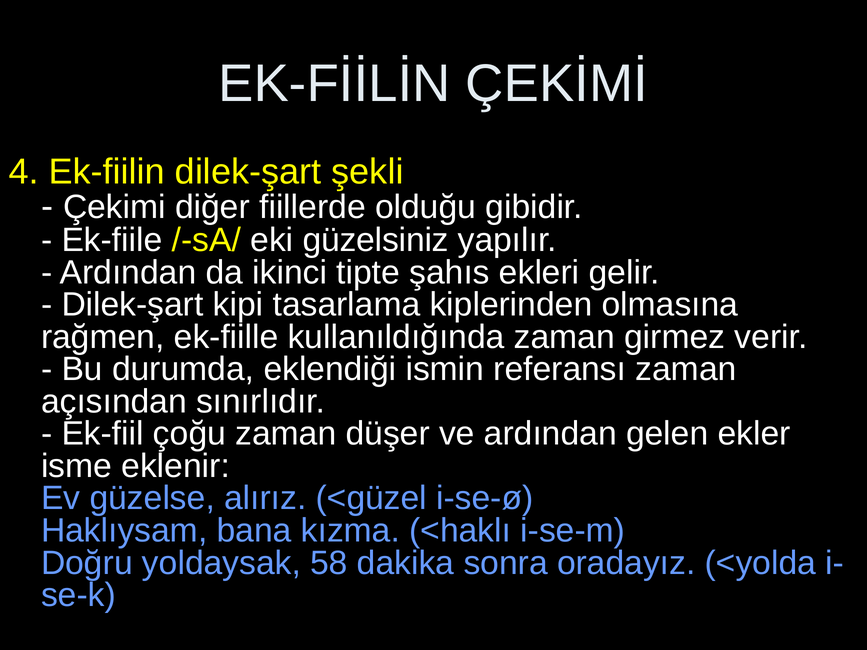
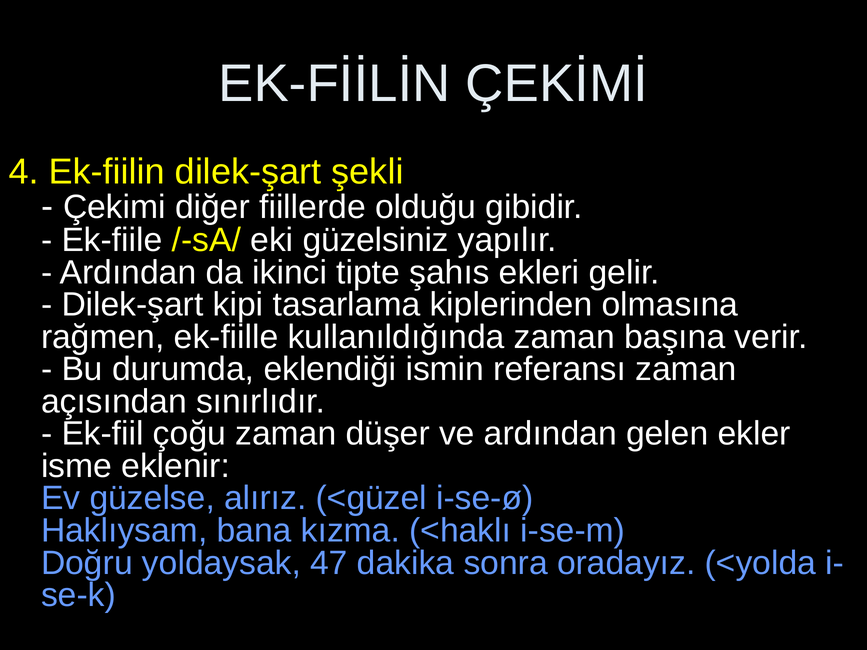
girmez: girmez -> başına
58: 58 -> 47
